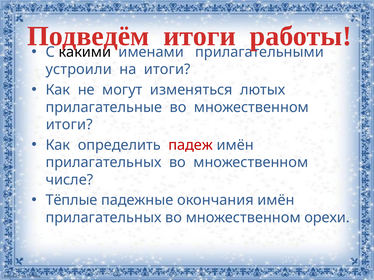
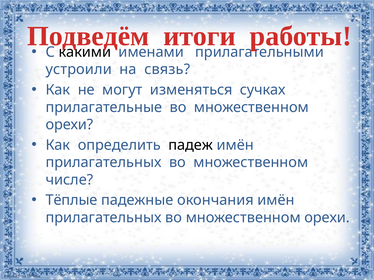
на итоги: итоги -> связь
лютых: лютых -> сучках
итоги at (69, 125): итоги -> орехи
падеж colour: red -> black
